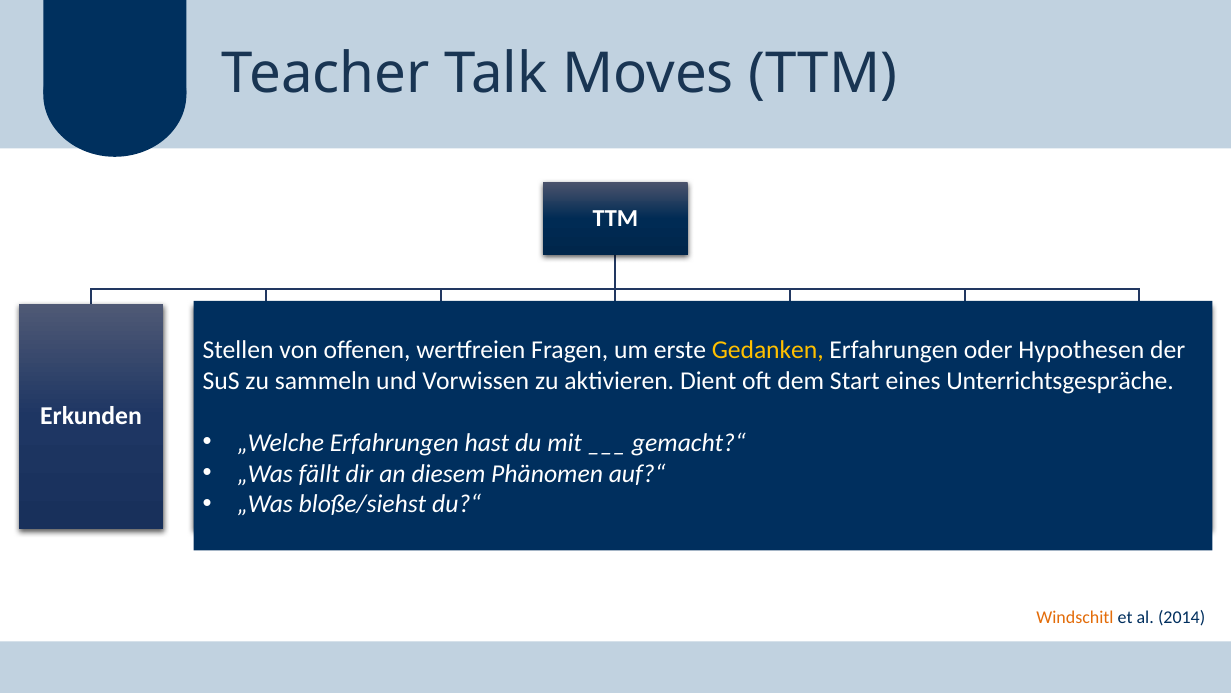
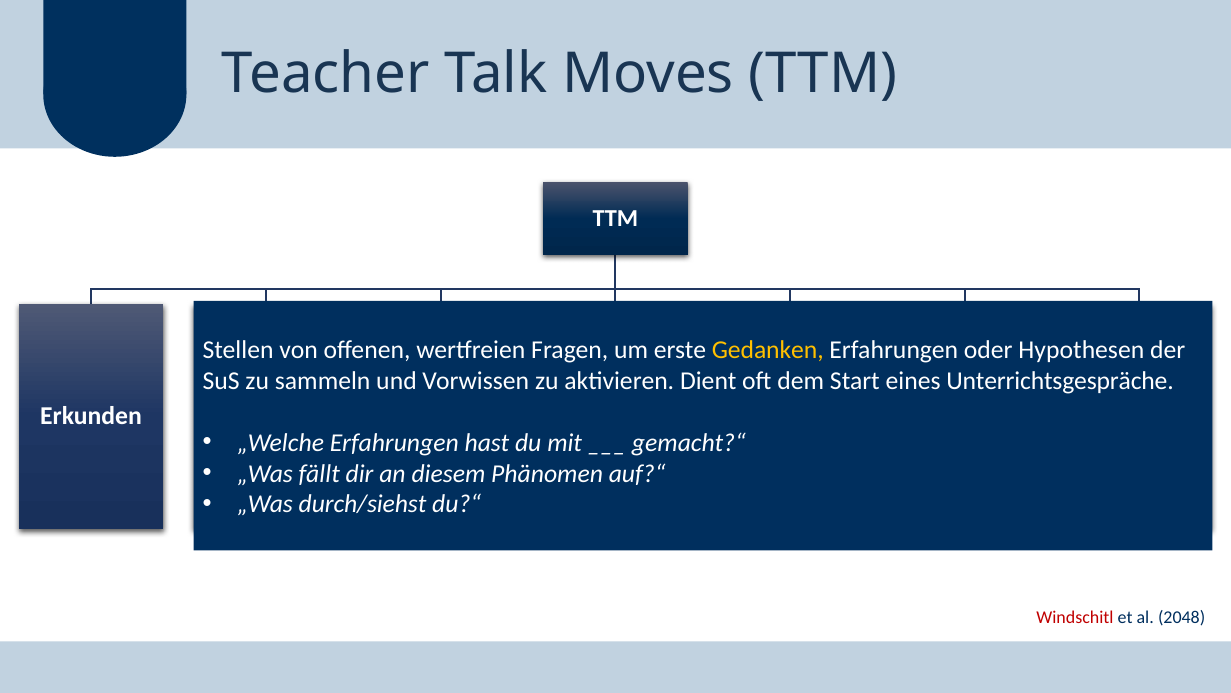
bloße/siehst: bloße/siehst -> durch/siehst
Windschitl colour: orange -> red
2014: 2014 -> 2048
